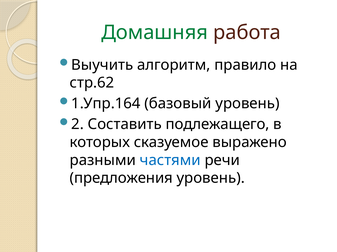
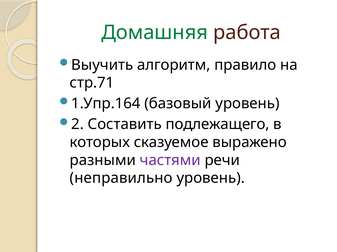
стр.62: стр.62 -> стр.71
частями colour: blue -> purple
предложения: предложения -> неправильно
